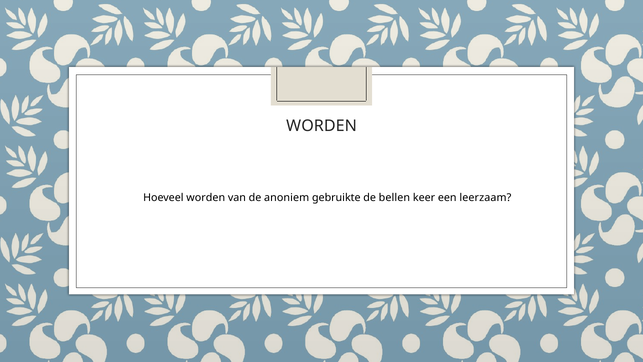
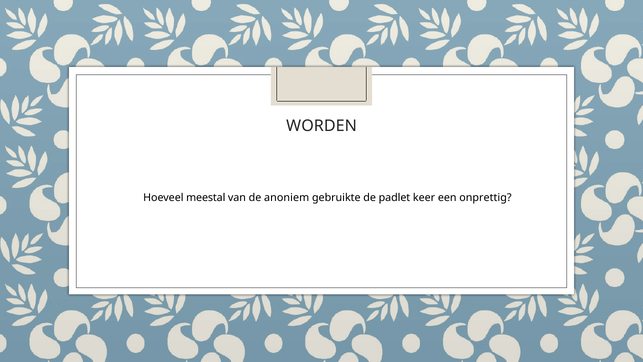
Hoeveel worden: worden -> meestal
bellen: bellen -> padlet
leerzaam: leerzaam -> onprettig
